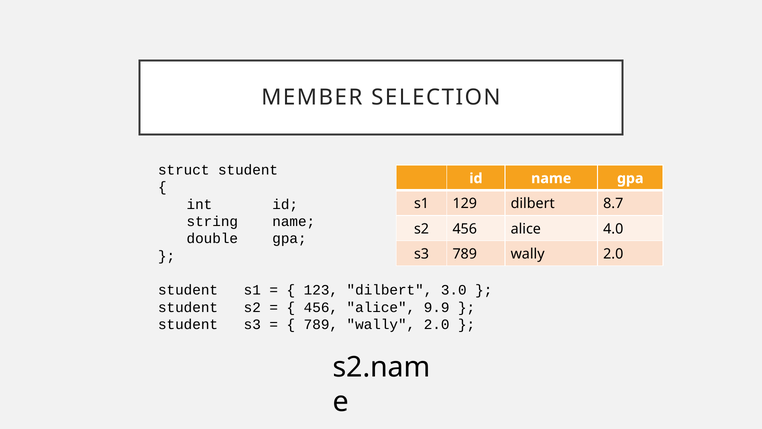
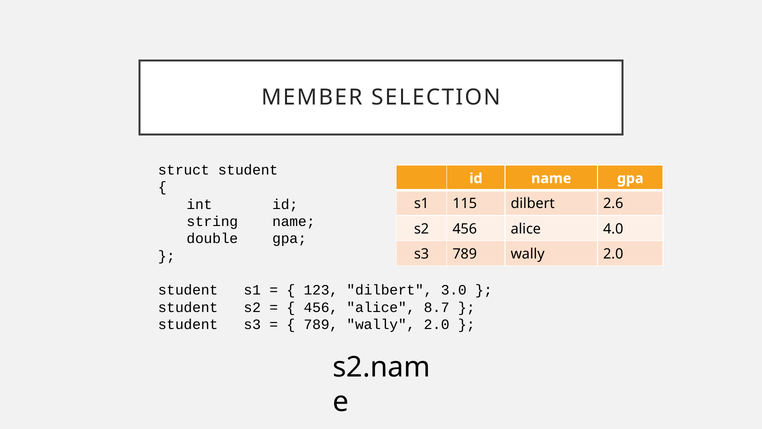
129: 129 -> 115
8.7: 8.7 -> 2.6
9.9: 9.9 -> 8.7
